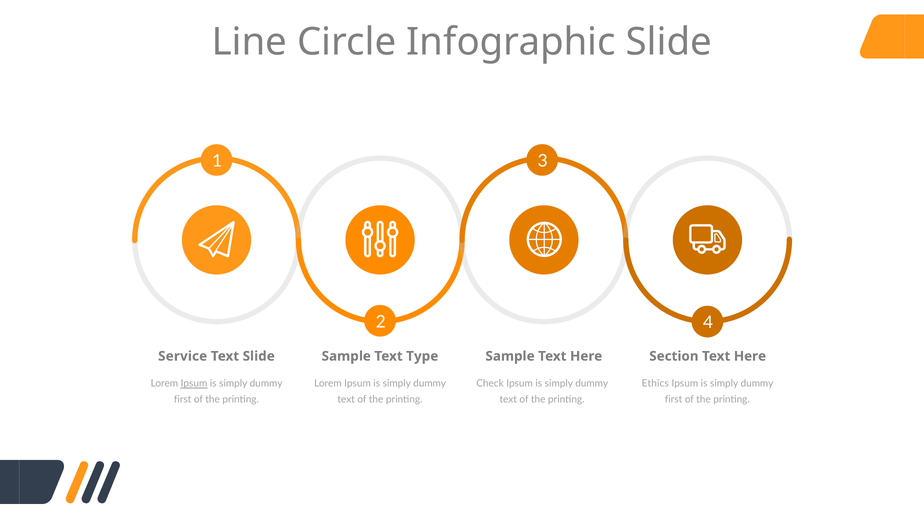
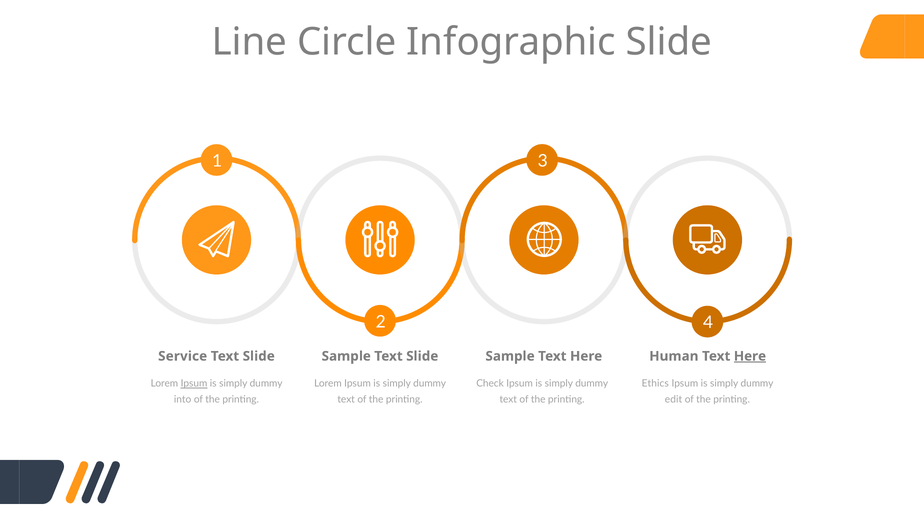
Sample Text Type: Type -> Slide
Section: Section -> Human
Here at (750, 357) underline: none -> present
first at (183, 400): first -> into
first at (674, 400): first -> edit
